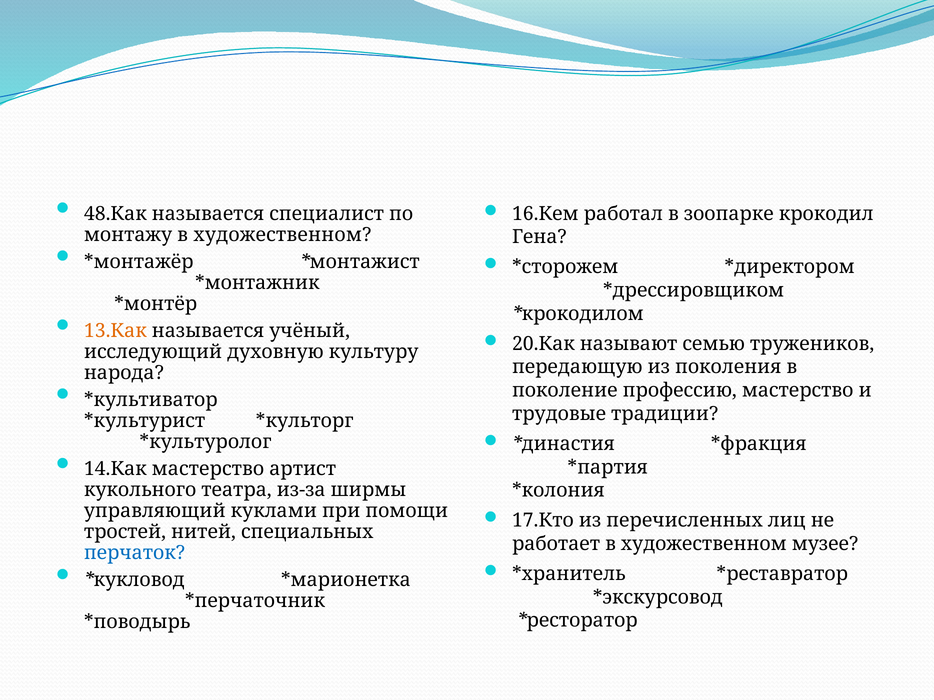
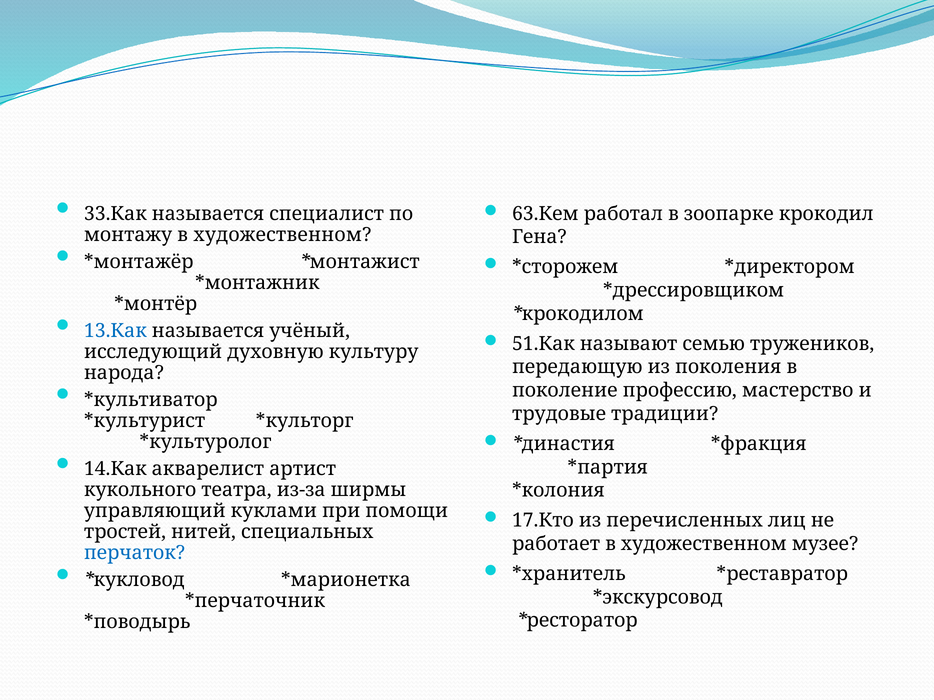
48.Как: 48.Как -> 33.Как
16.Кем: 16.Кем -> 63.Кем
13.Как colour: orange -> blue
20.Как: 20.Как -> 51.Как
14.Как мастерство: мастерство -> акварелист
